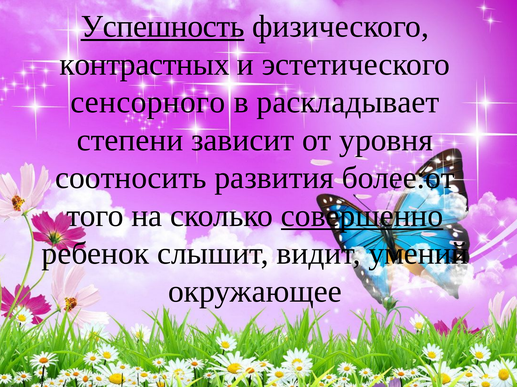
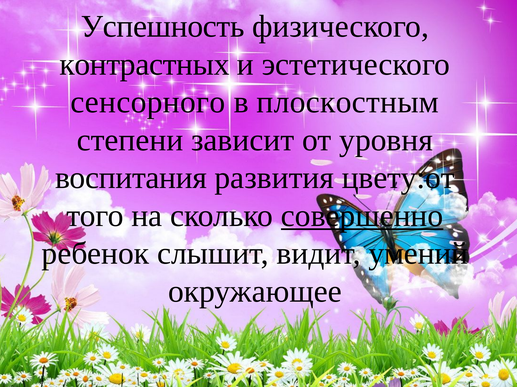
Успешность underline: present -> none
раскладывает: раскладывает -> плоскостным
соотносить: соотносить -> воспитания
более:от: более:от -> цвету:от
